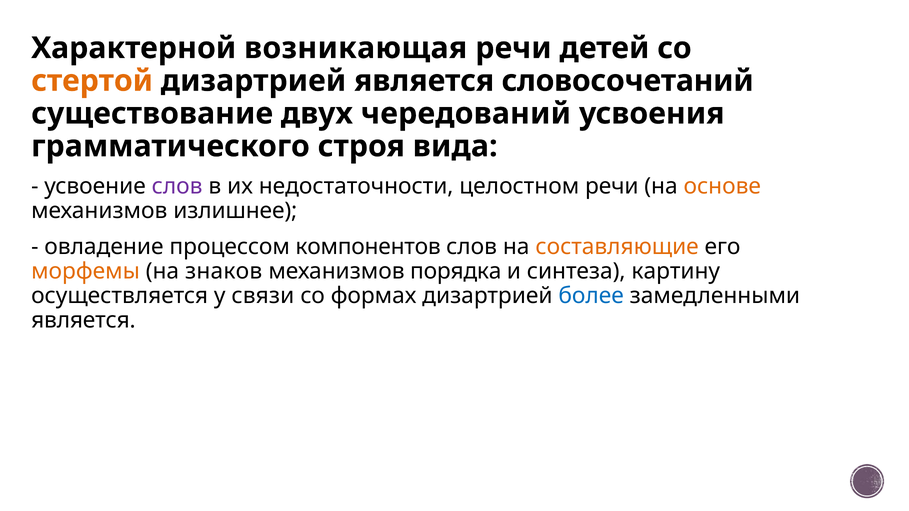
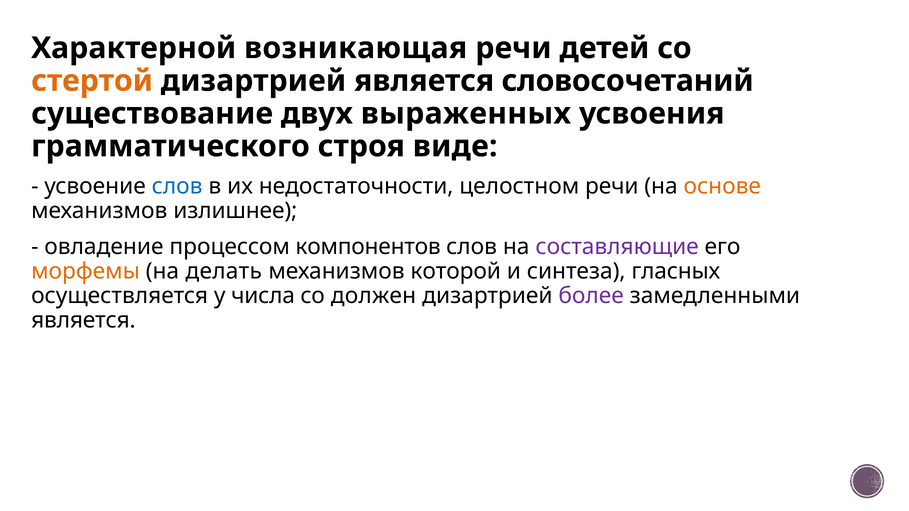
чередований: чередований -> выраженных
вида: вида -> виде
слов at (177, 186) colour: purple -> blue
составляющие colour: orange -> purple
знаков: знаков -> делать
порядка: порядка -> которой
картину: картину -> гласных
связи: связи -> числа
формах: формах -> должен
более colour: blue -> purple
